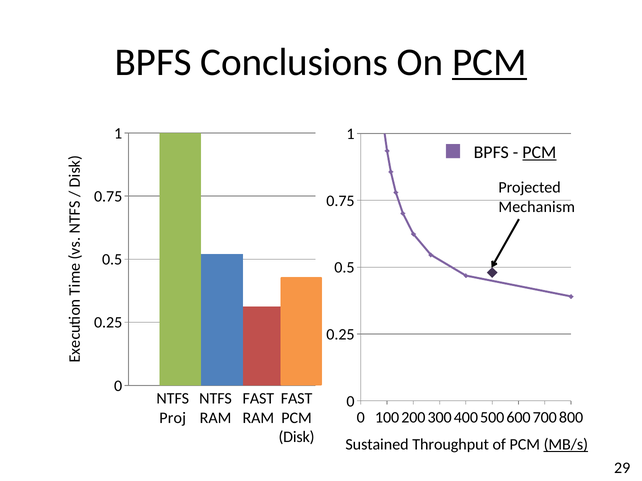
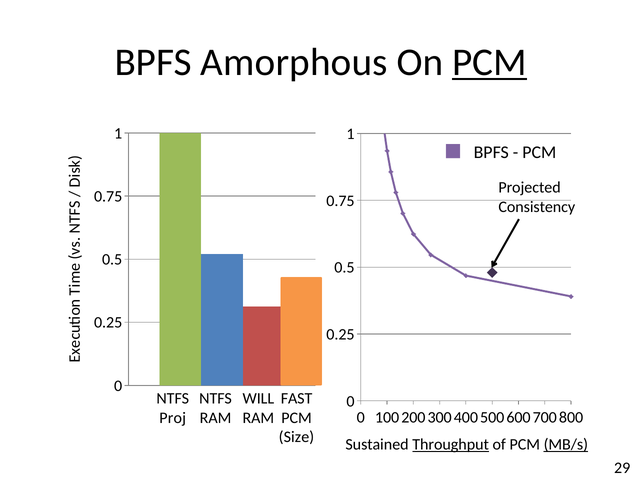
Conclusions: Conclusions -> Amorphous
PCM at (539, 152) underline: present -> none
Mechanism: Mechanism -> Consistency
FAST at (258, 399): FAST -> WILL
Disk: Disk -> Size
Throughput underline: none -> present
